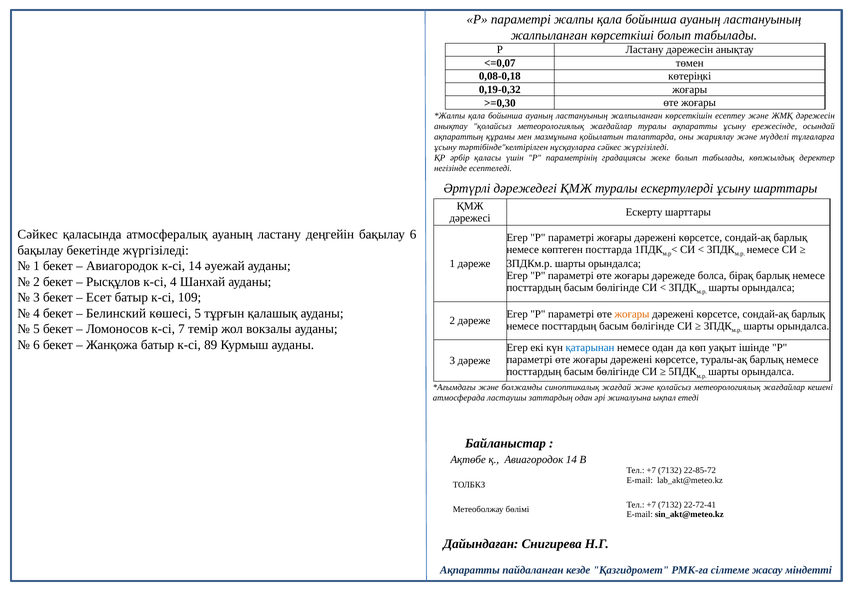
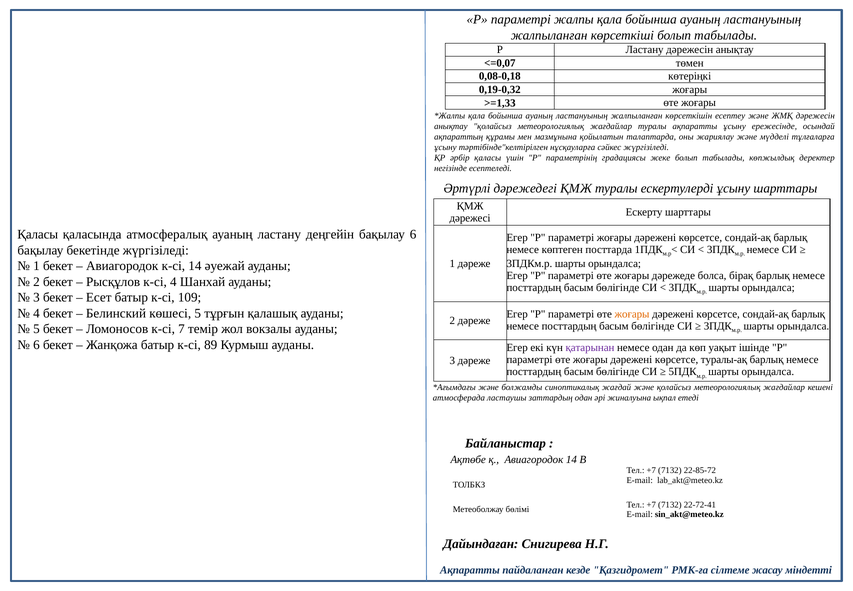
>=0,30: >=0,30 -> >=1,33
Сәйкес at (38, 234): Сәйкес -> Қаласы
қатарынан colour: blue -> purple
